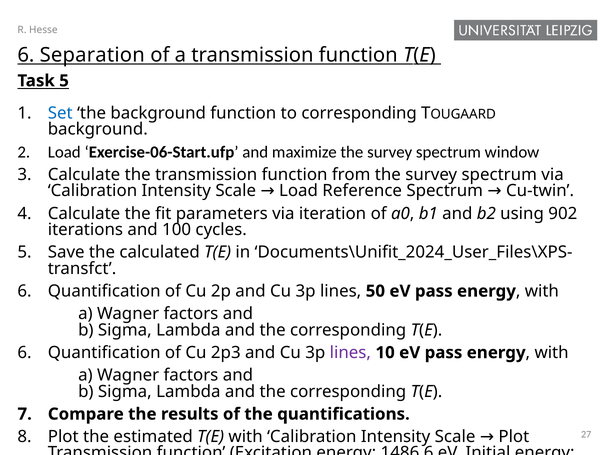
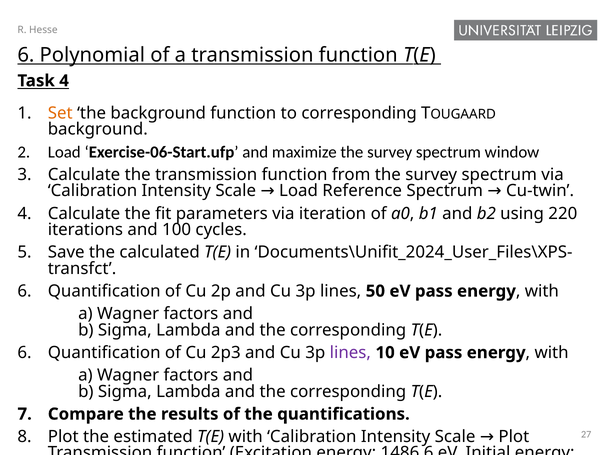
Separation: Separation -> Polynomial
Task 5: 5 -> 4
Set colour: blue -> orange
902: 902 -> 220
